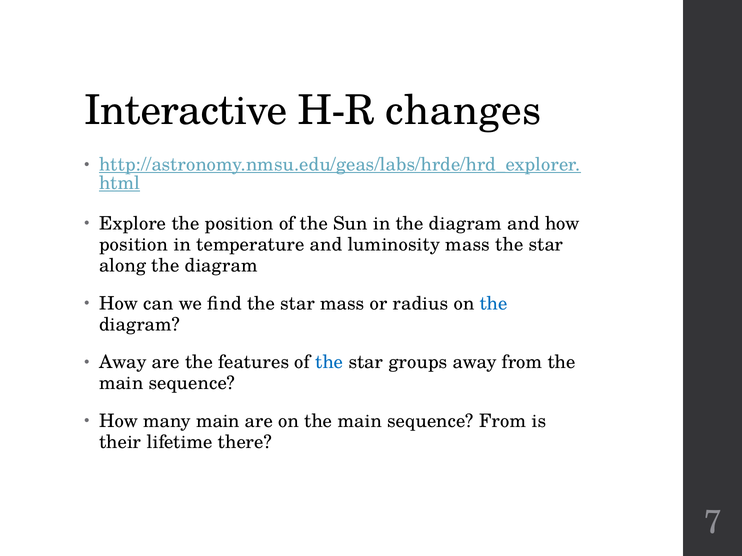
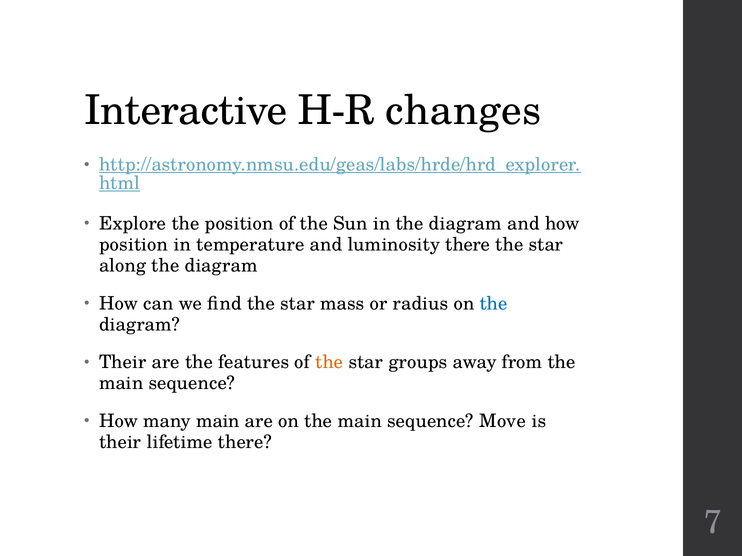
luminosity mass: mass -> there
Away at (123, 363): Away -> Their
the at (329, 363) colour: blue -> orange
sequence From: From -> Move
